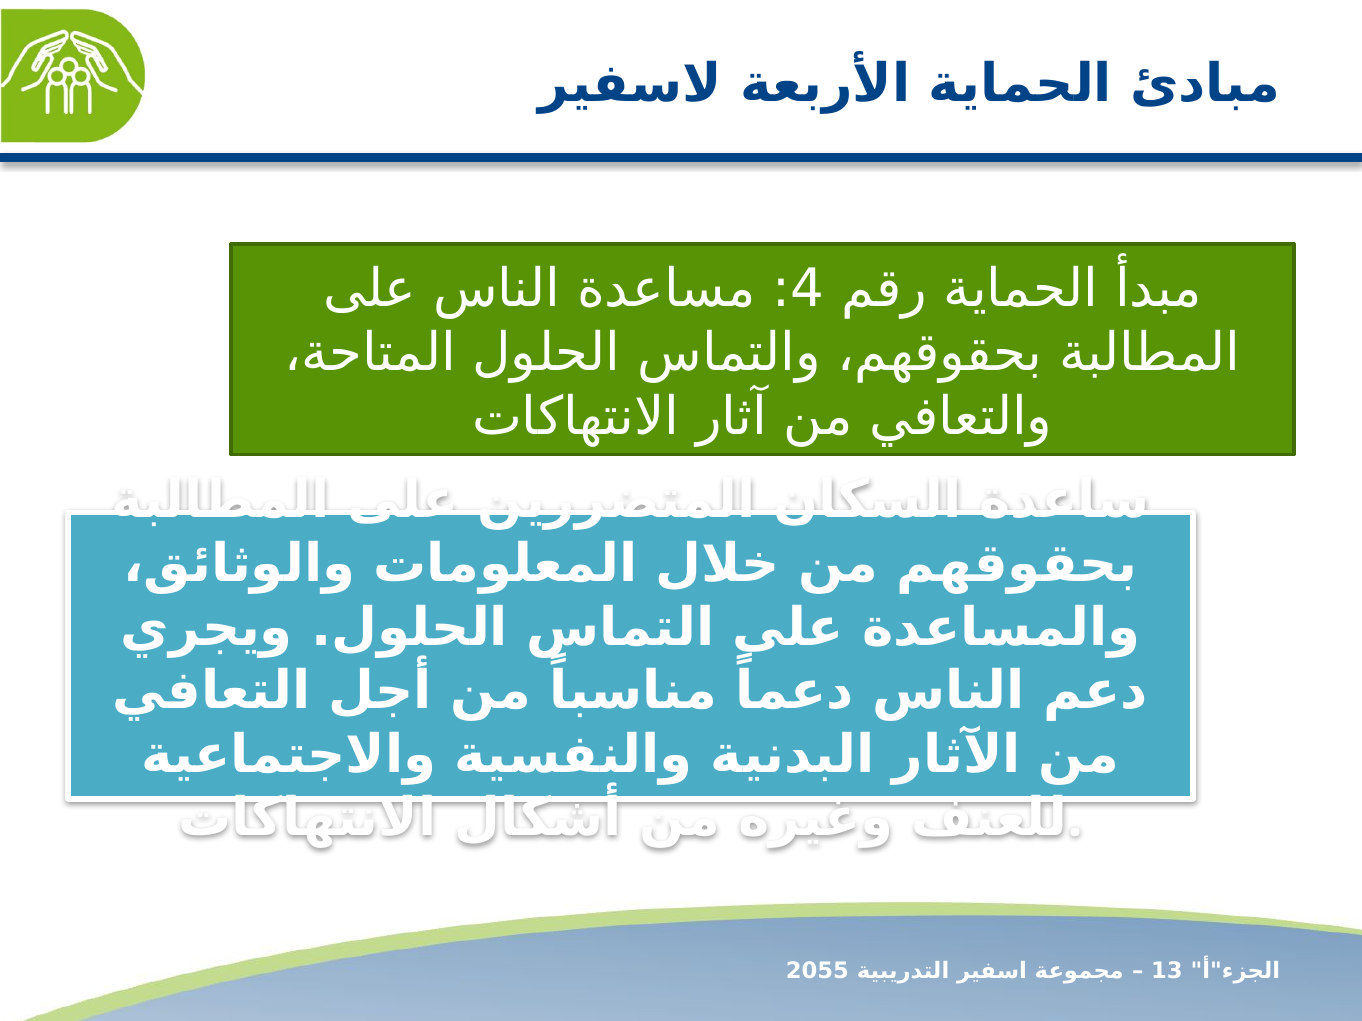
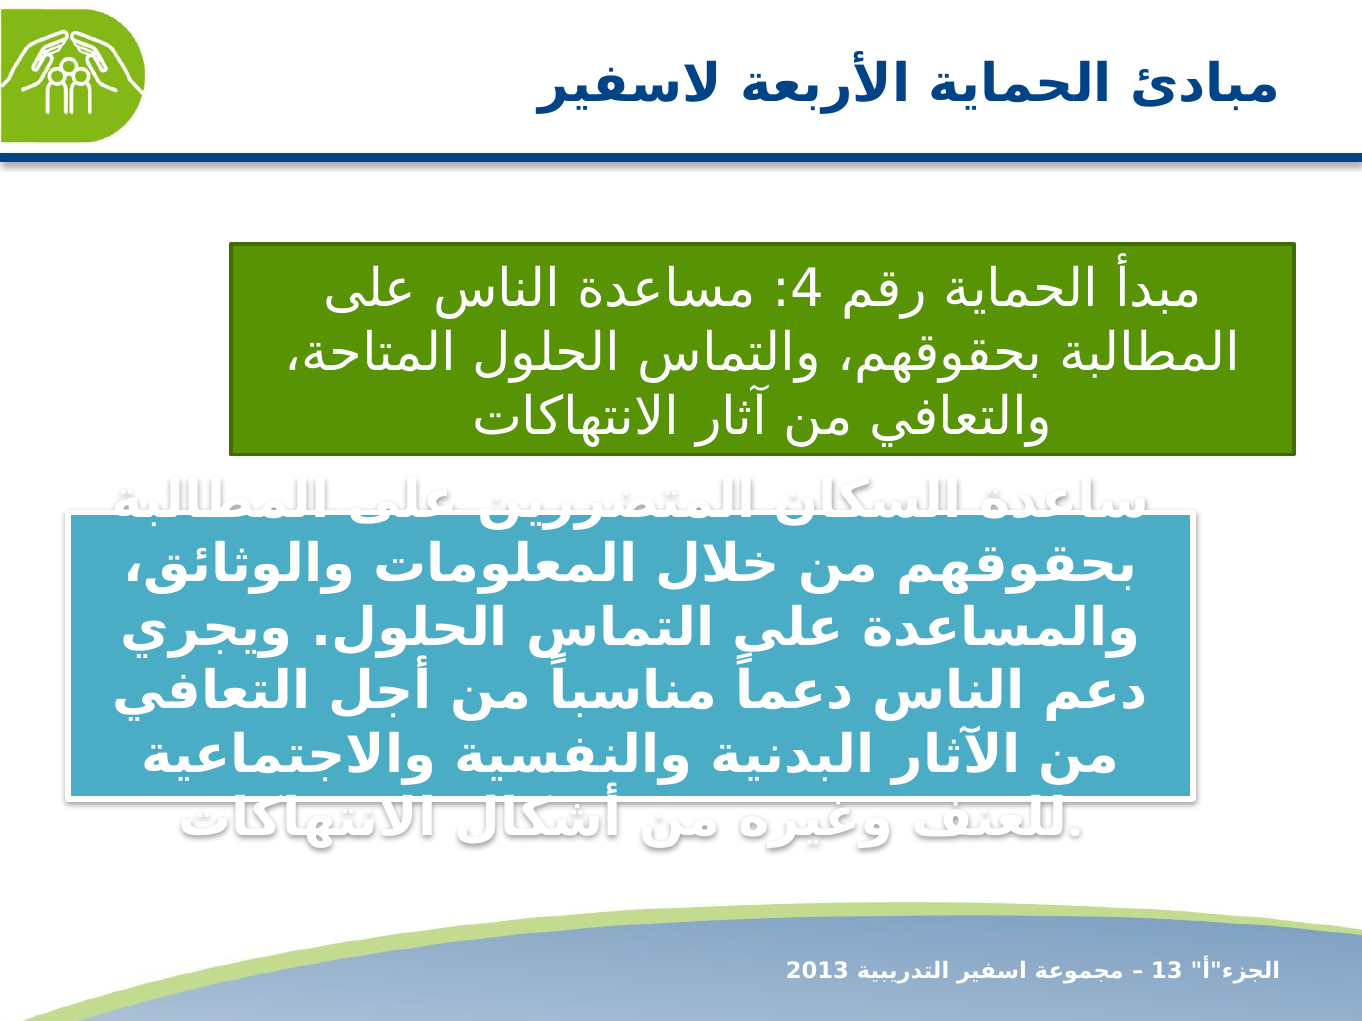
2055: 2055 -> 2013
